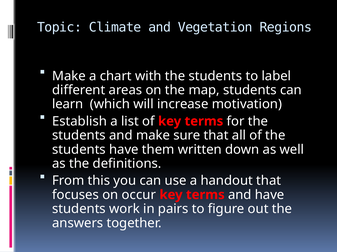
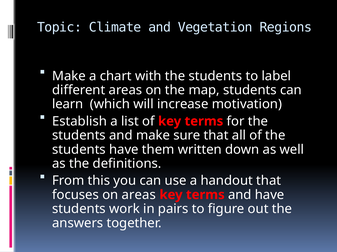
on occur: occur -> areas
